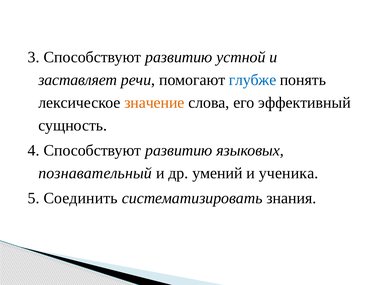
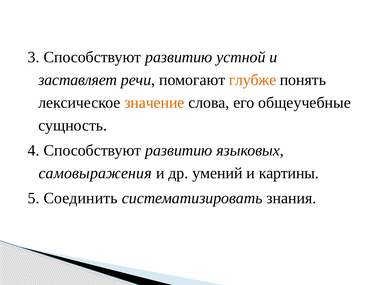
глубже colour: blue -> orange
эффективный: эффективный -> общеучебные
познавательный: познавательный -> самовыражения
ученика: ученика -> картины
